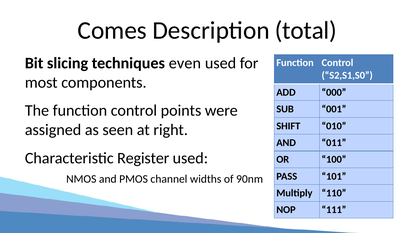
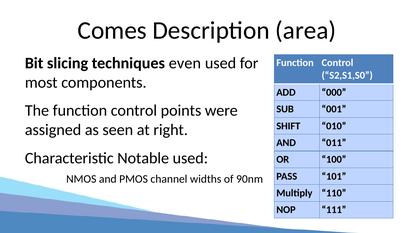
total: total -> area
Register: Register -> Notable
